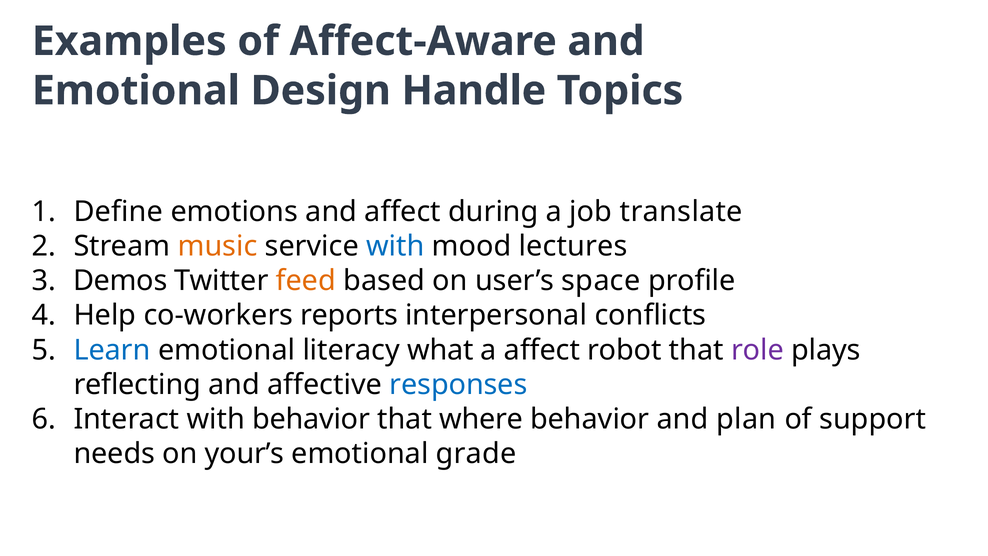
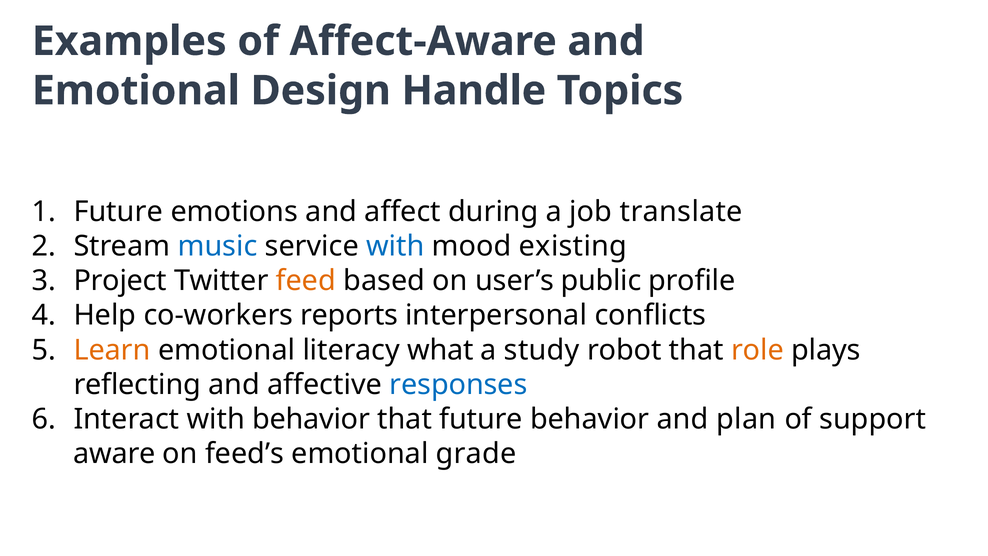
Define at (118, 212): Define -> Future
music colour: orange -> blue
lectures: lectures -> existing
Demos: Demos -> Project
space: space -> public
Learn colour: blue -> orange
a affect: affect -> study
role colour: purple -> orange
that where: where -> future
needs: needs -> aware
your’s: your’s -> feed’s
